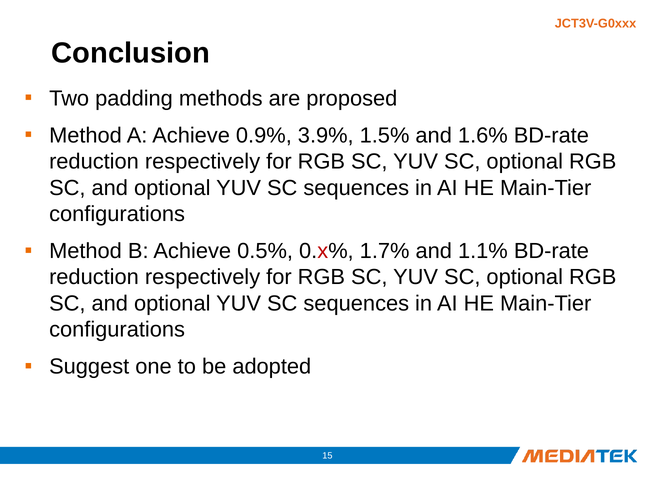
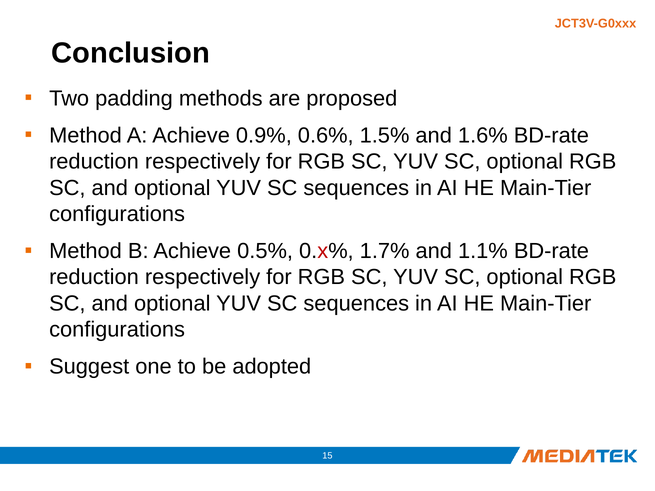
3.9%: 3.9% -> 0.6%
